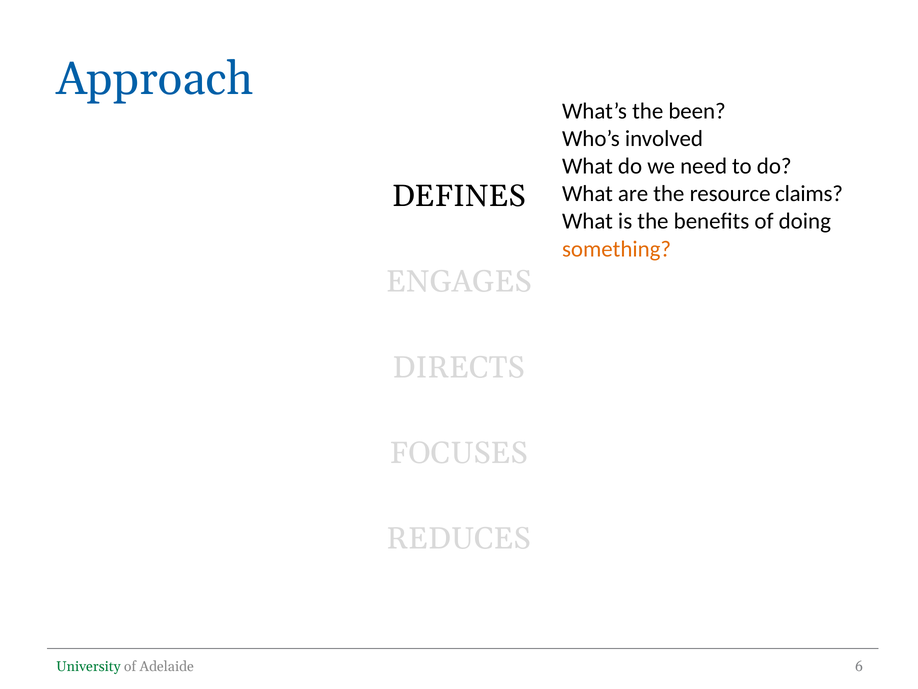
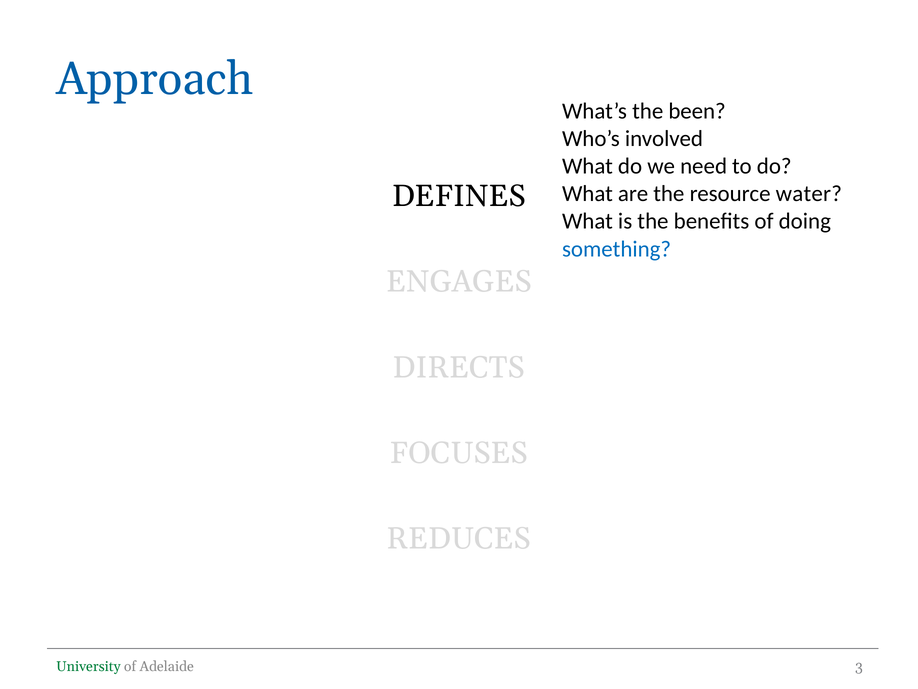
claims: claims -> water
something colour: orange -> blue
6: 6 -> 3
